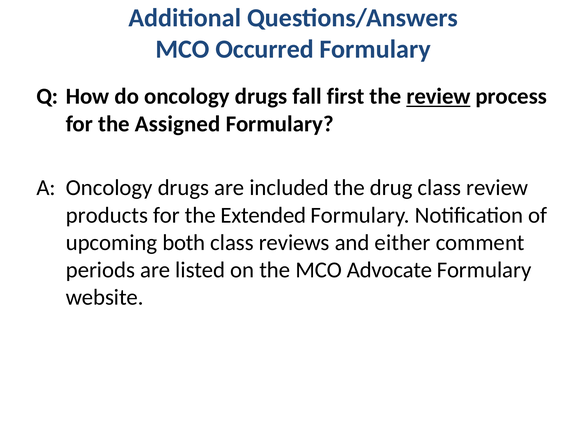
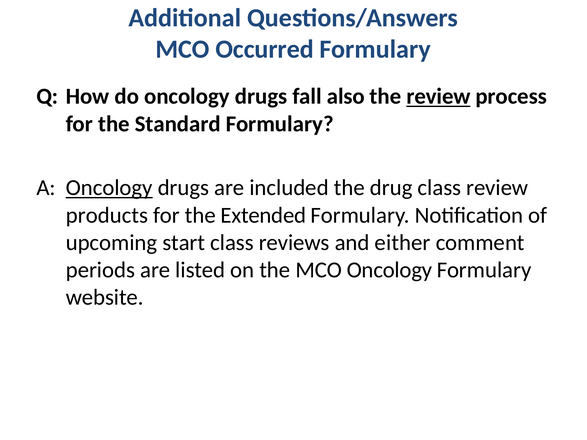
first: first -> also
Assigned: Assigned -> Standard
Oncology at (109, 188) underline: none -> present
both: both -> start
MCO Advocate: Advocate -> Oncology
